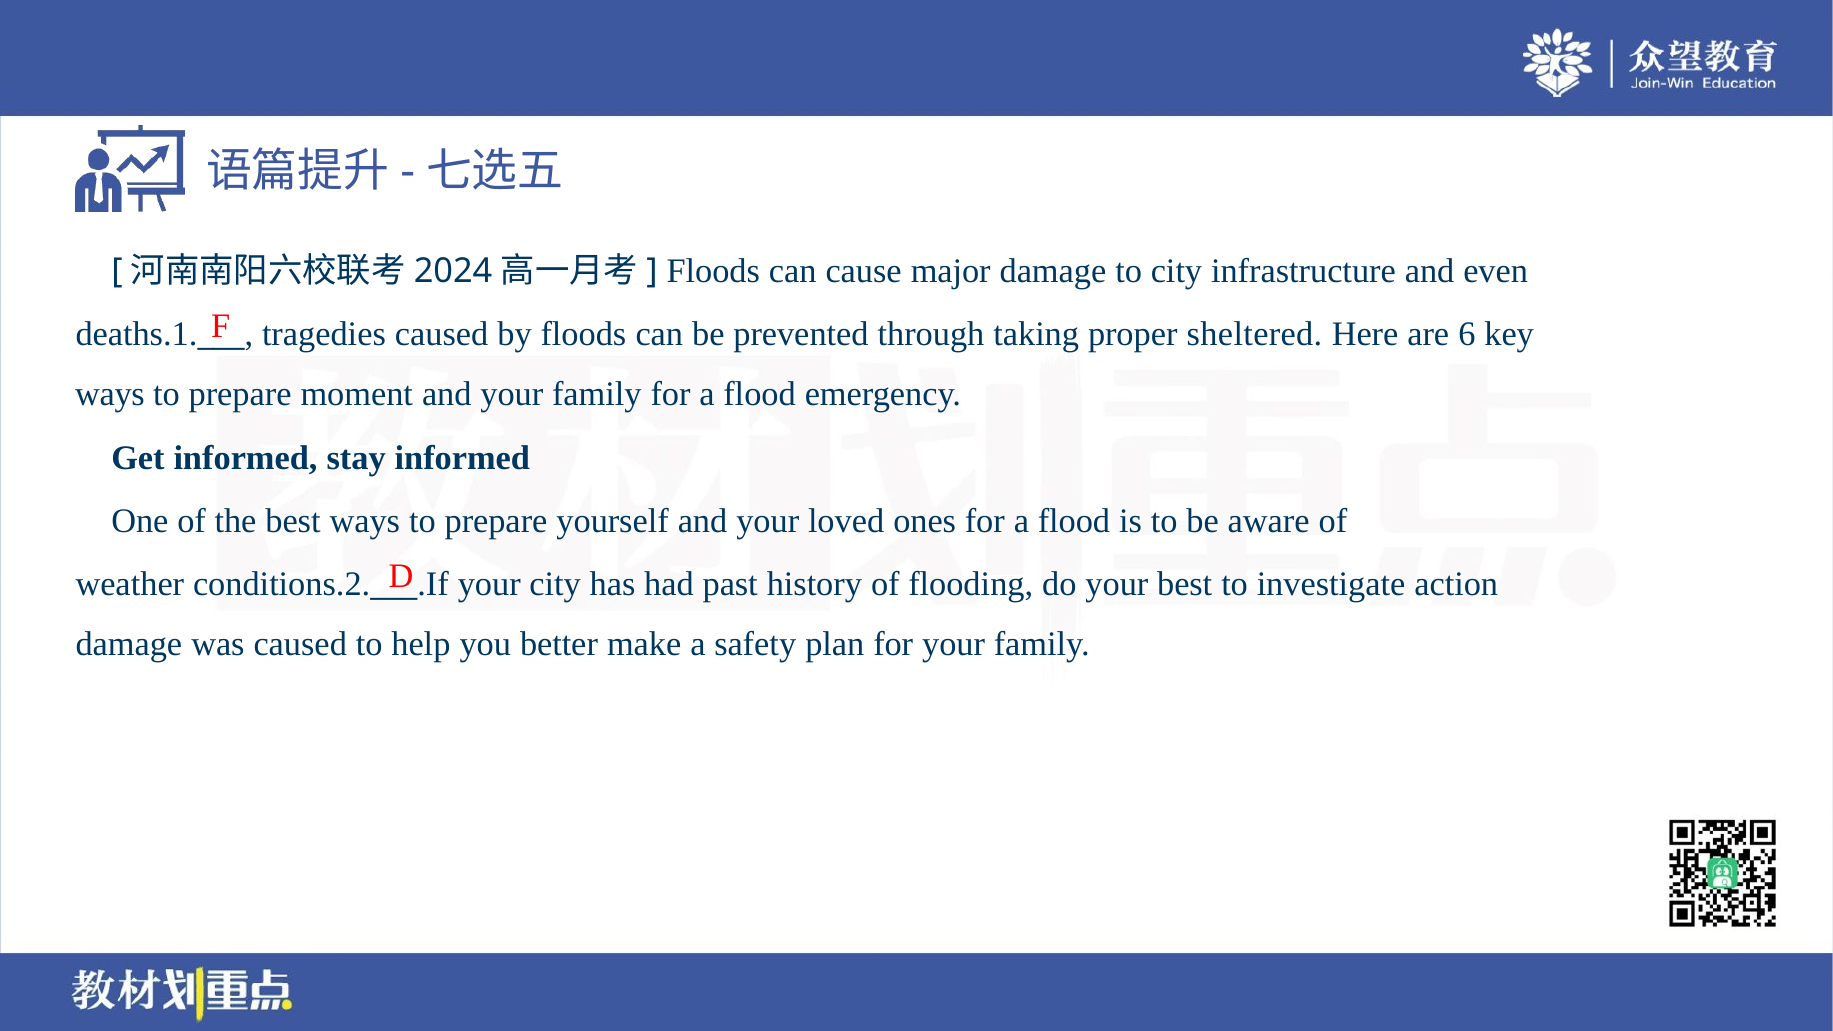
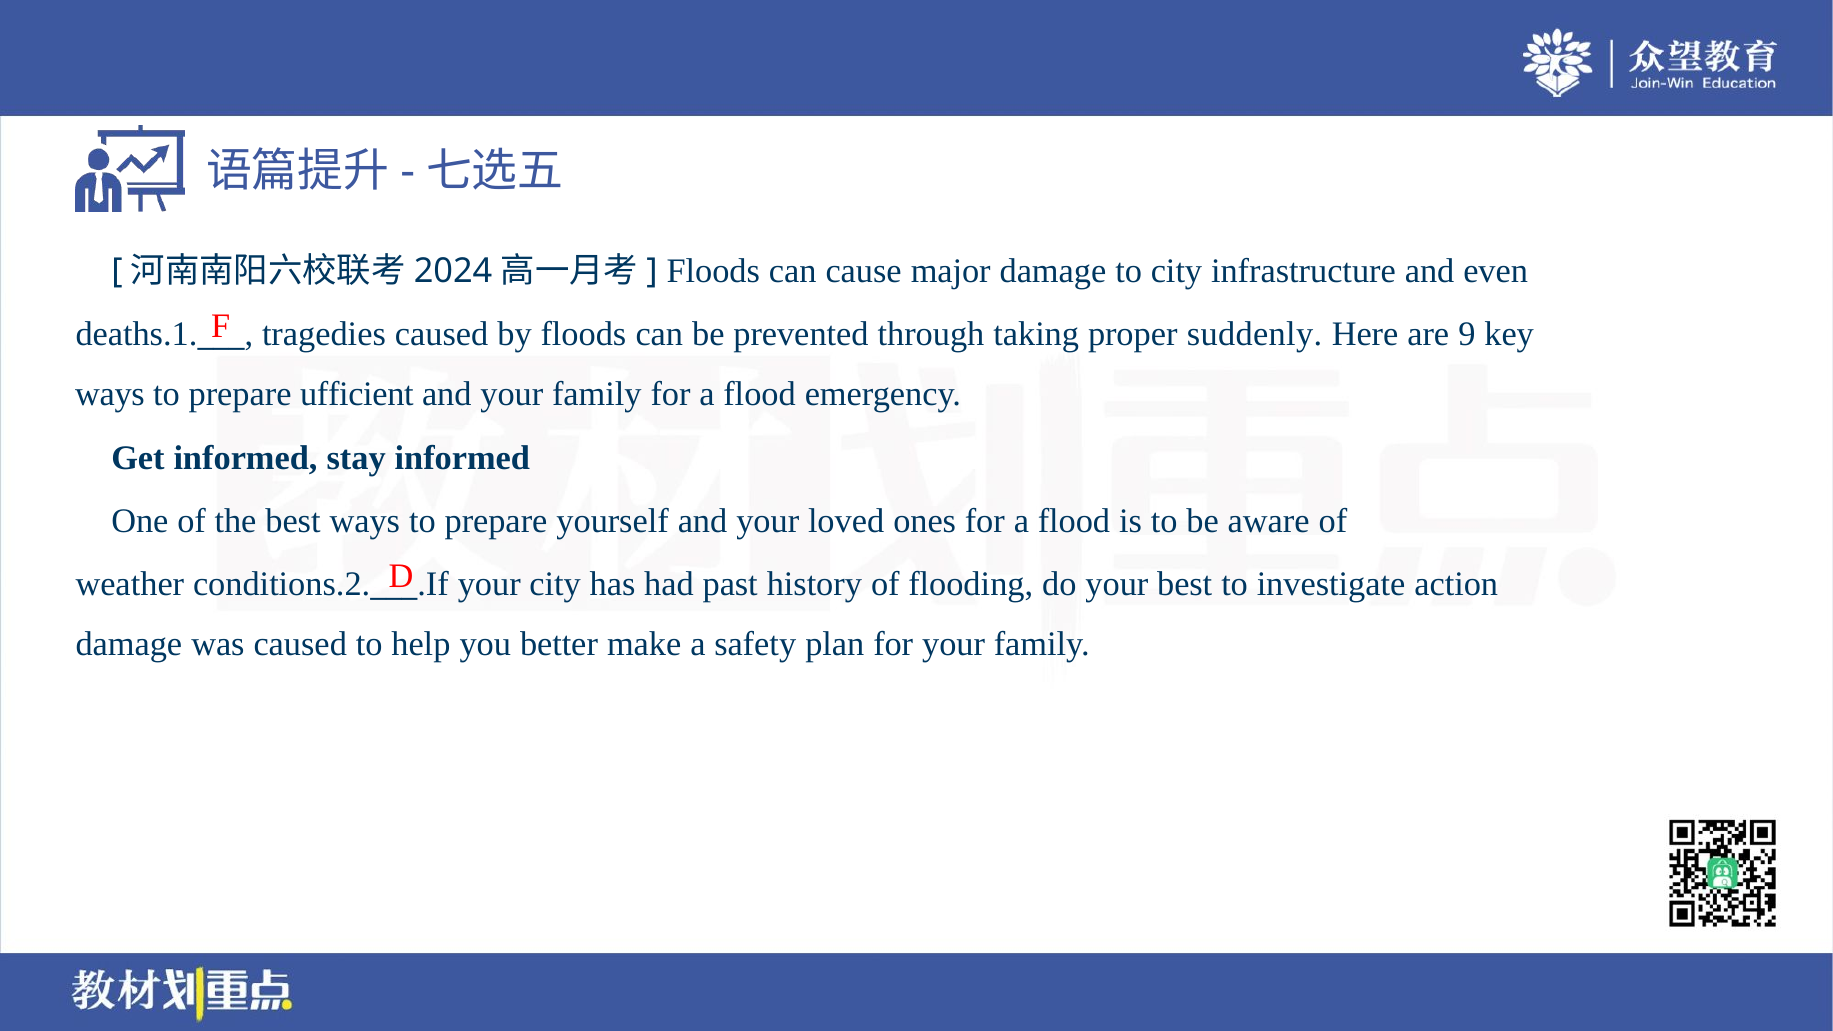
sheltered: sheltered -> suddenly
6: 6 -> 9
moment: moment -> ufficient
